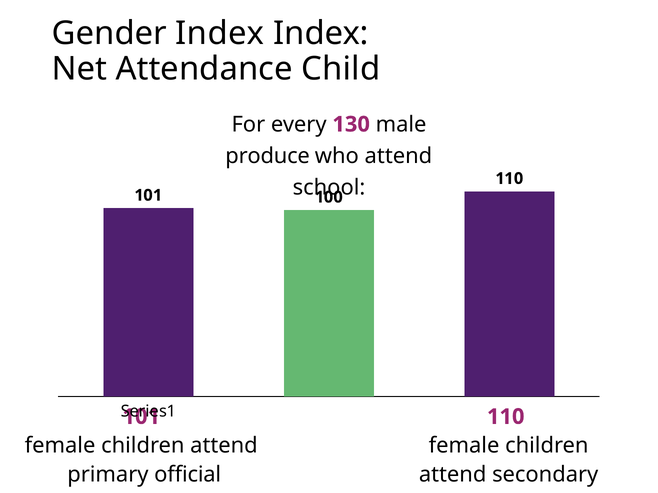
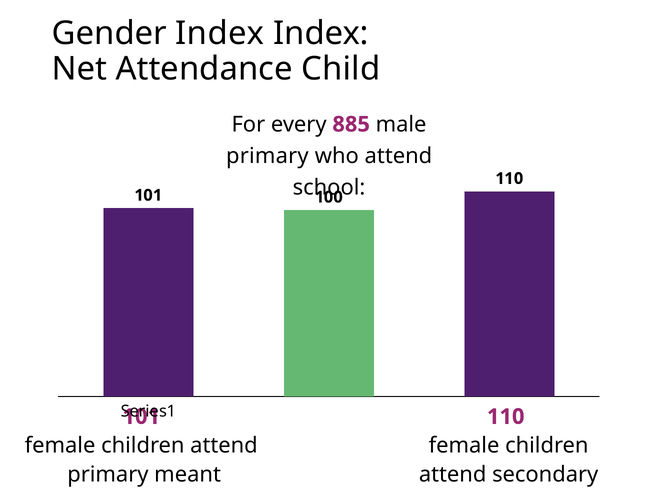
130: 130 -> 885
produce at (268, 156): produce -> primary
official: official -> meant
